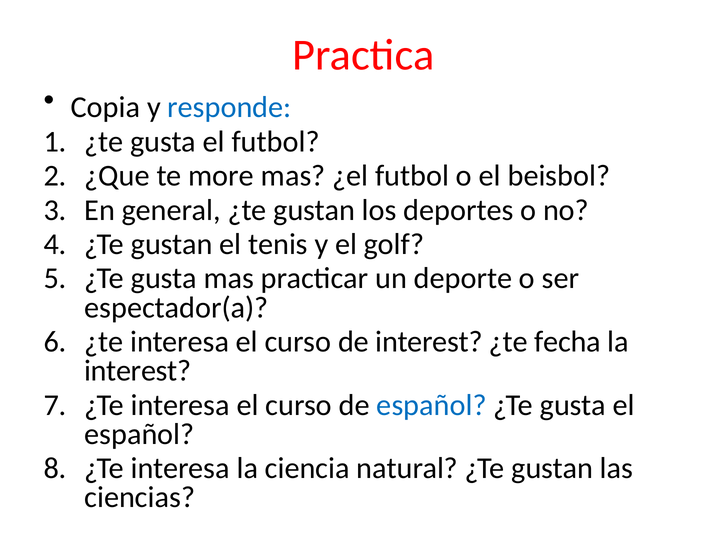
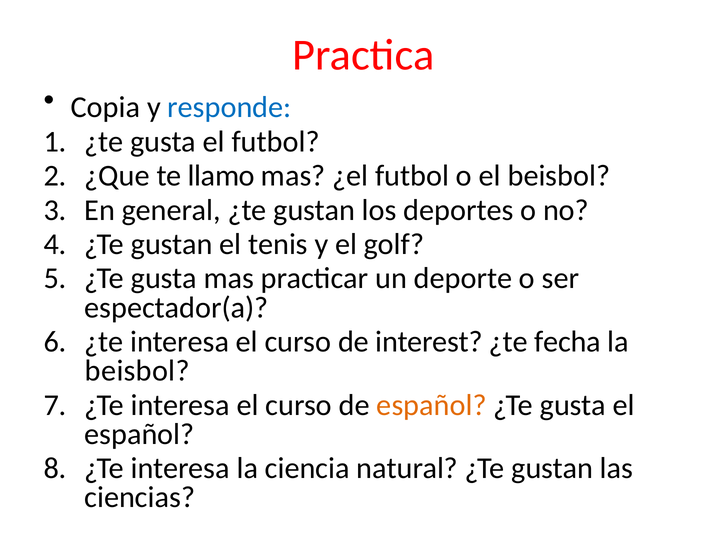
more: more -> llamo
interest at (138, 371): interest -> beisbol
español at (432, 405) colour: blue -> orange
